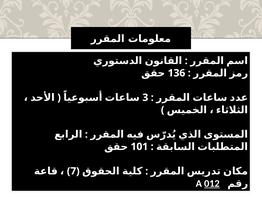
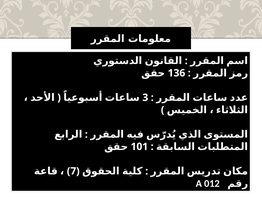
012 underline: present -> none
